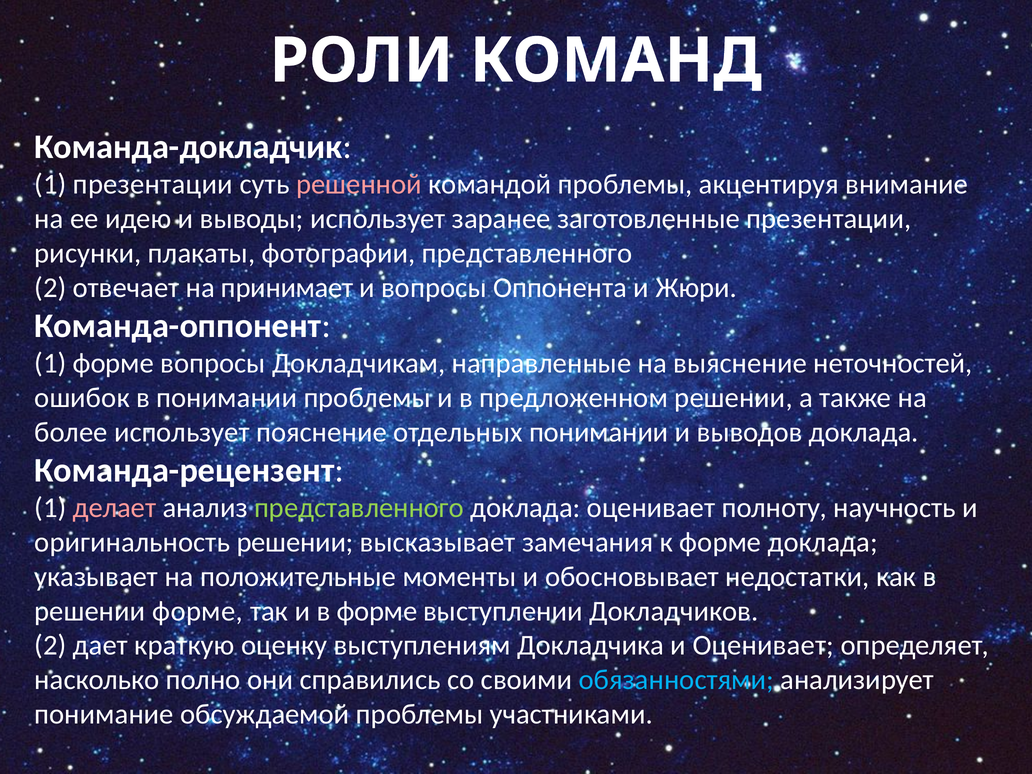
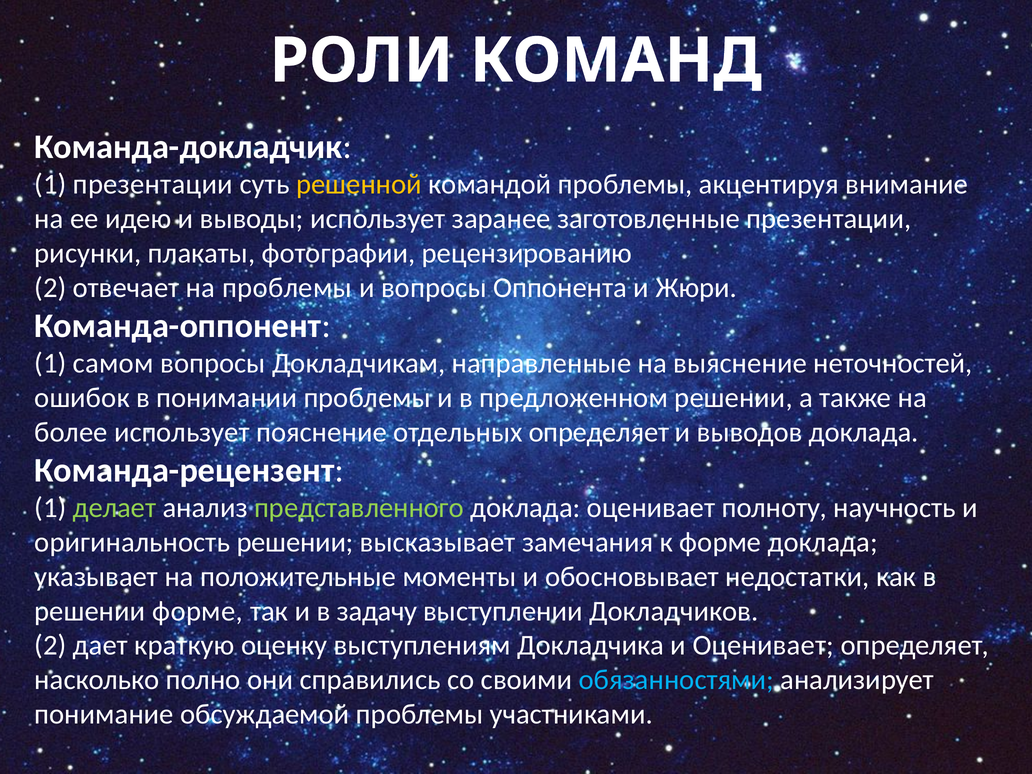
решенной colour: pink -> yellow
фотографии представленного: представленного -> рецензированию
на принимает: принимает -> проблемы
1 форме: форме -> самом
отдельных понимании: понимании -> определяет
делает colour: pink -> light green
в форме: форме -> задачу
